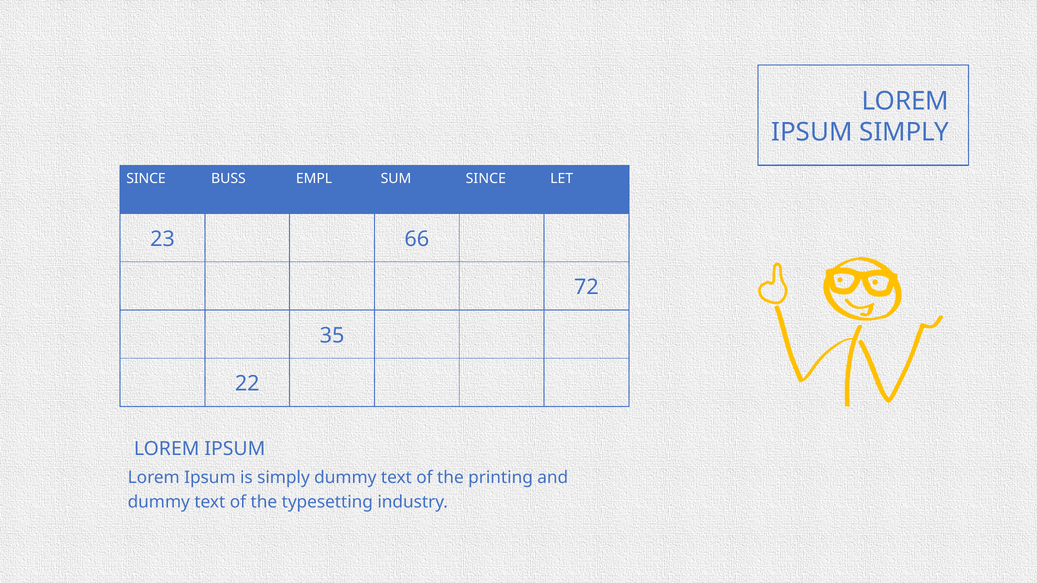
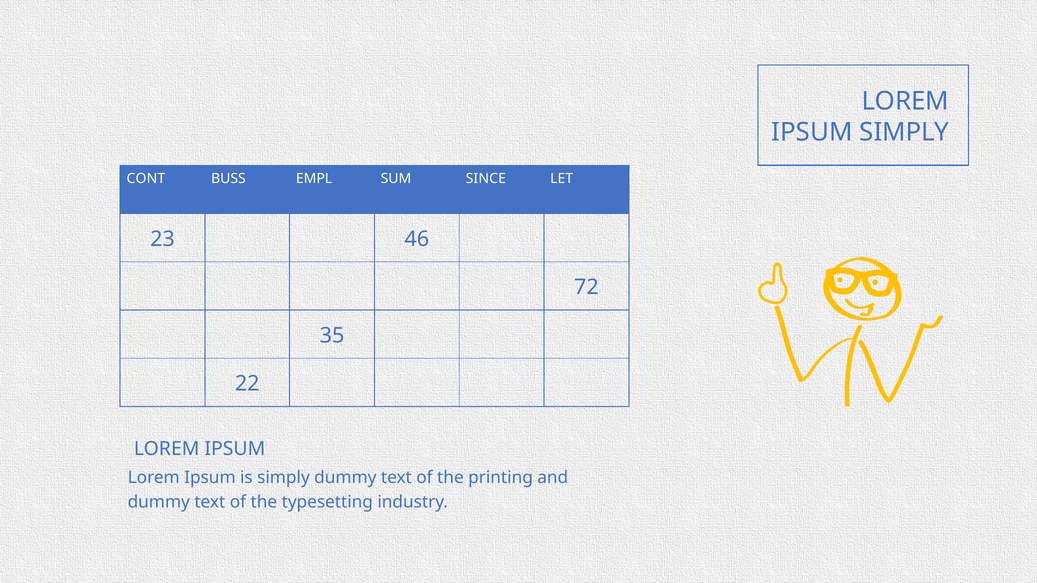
SINCE at (146, 179): SINCE -> CONT
66: 66 -> 46
